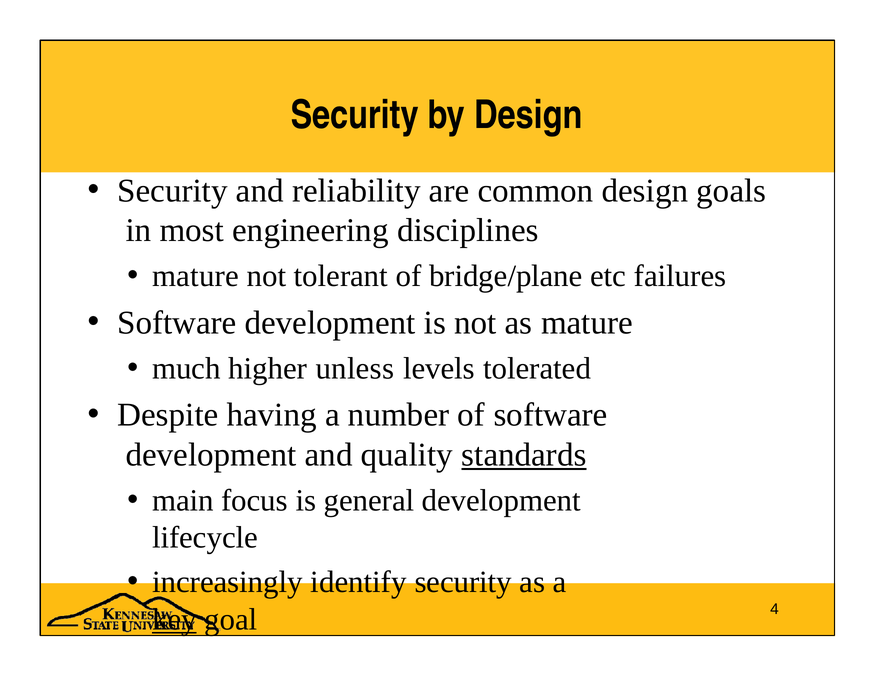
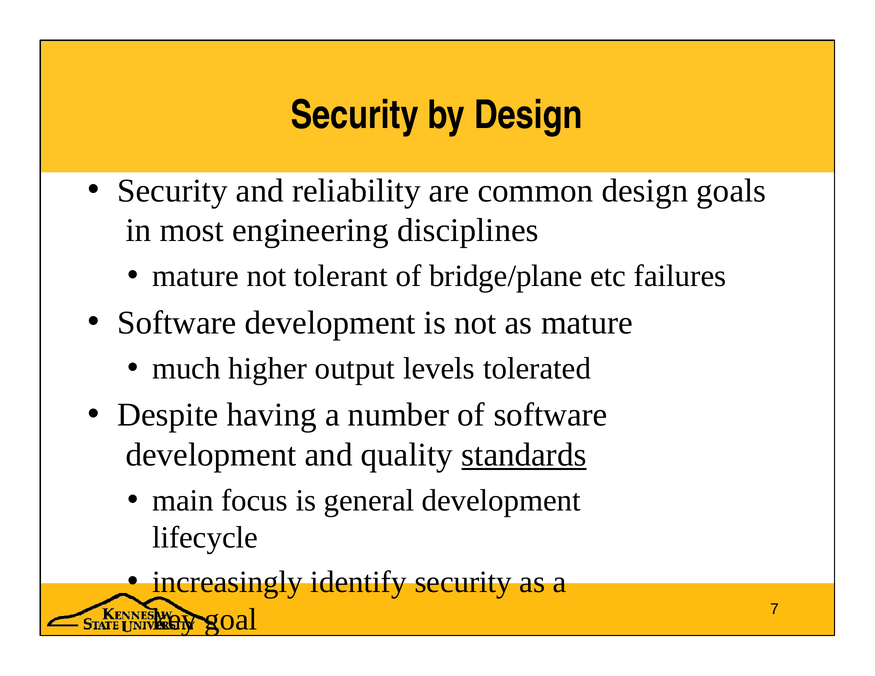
unless: unless -> output
key underline: present -> none
4: 4 -> 7
